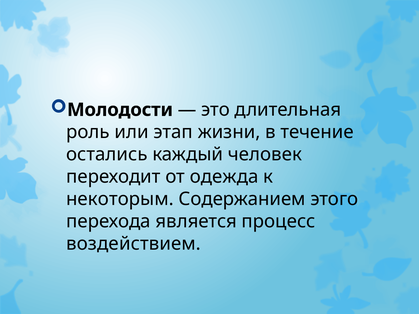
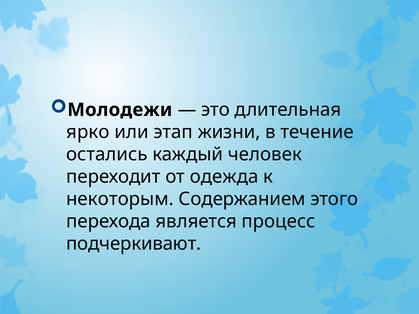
Молодости: Молодости -> Молодежи
роль: роль -> ярко
воздействием: воздействием -> подчеркивают
